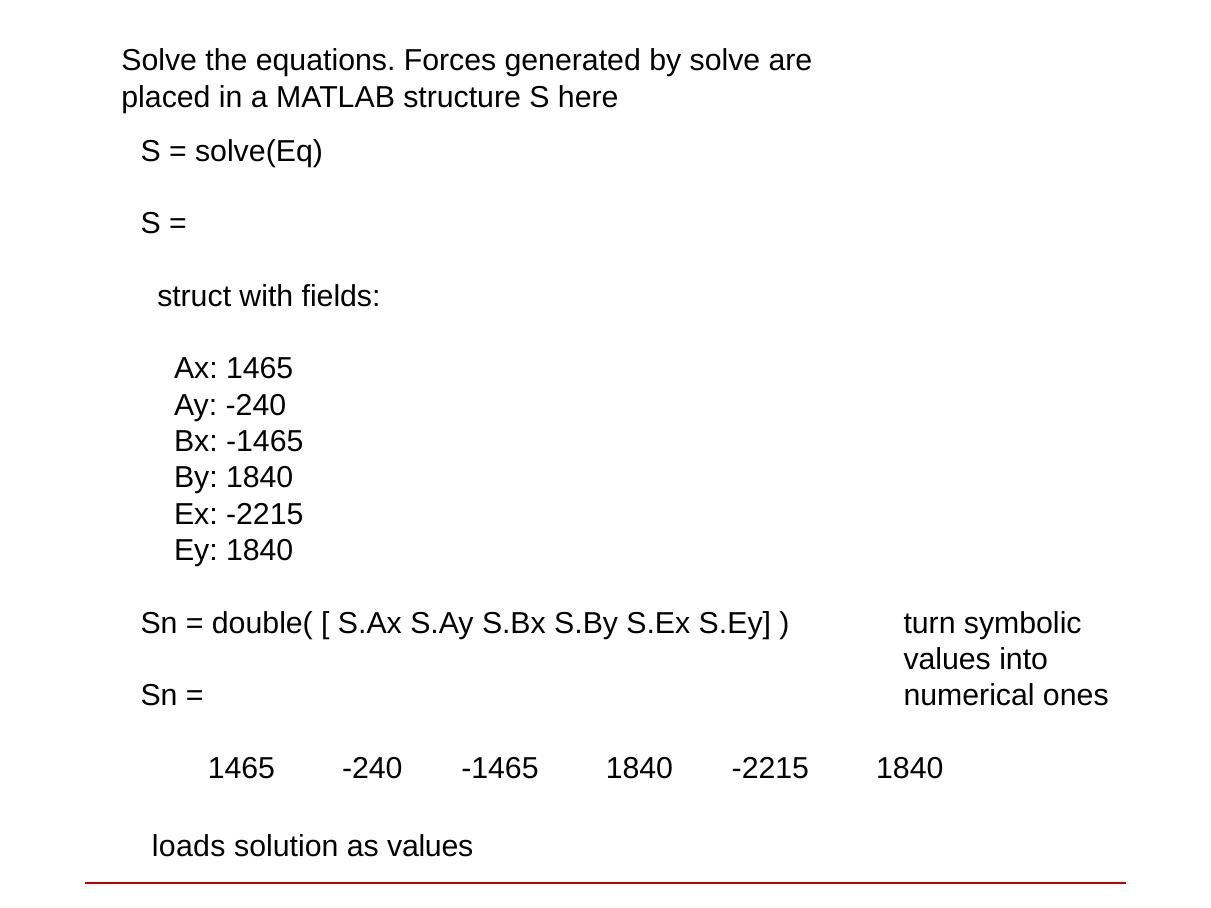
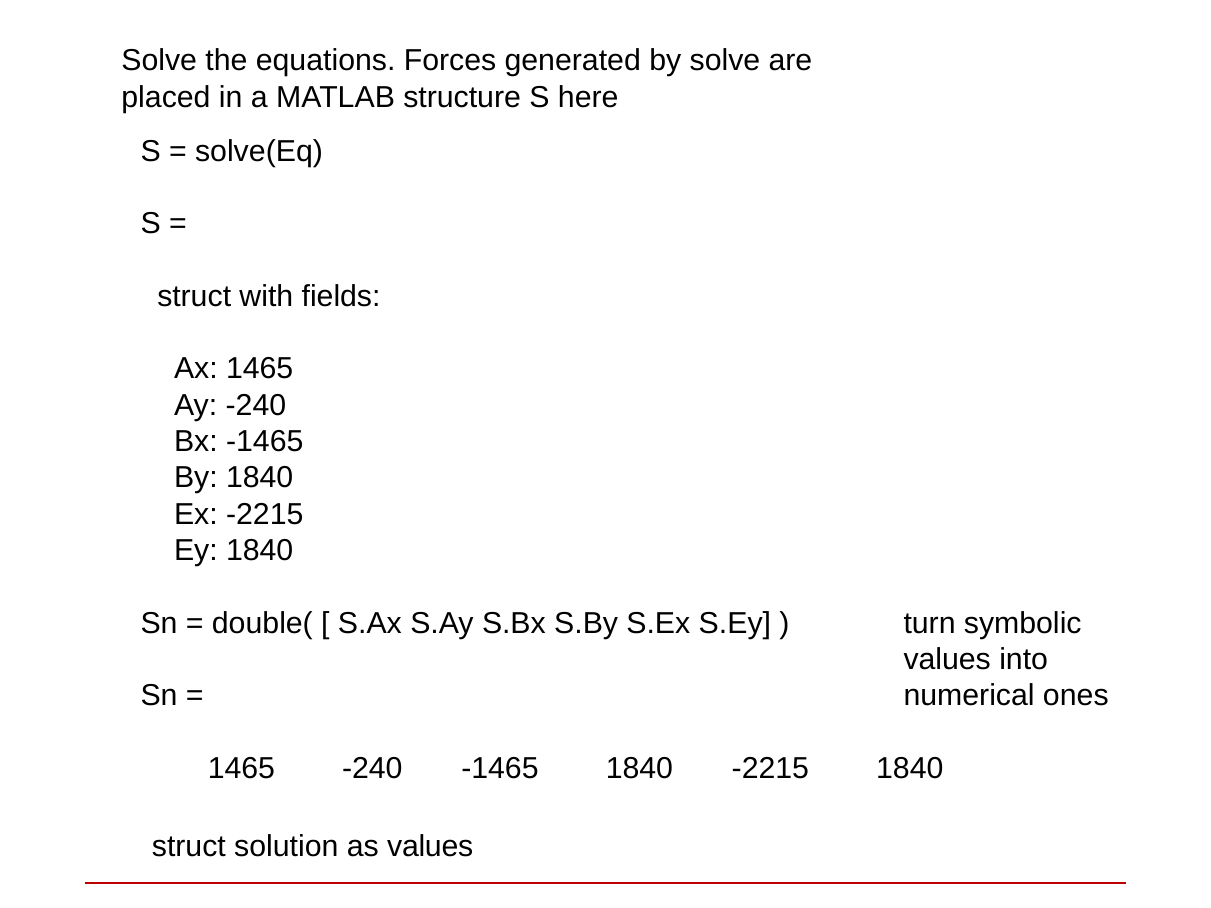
loads at (189, 847): loads -> struct
